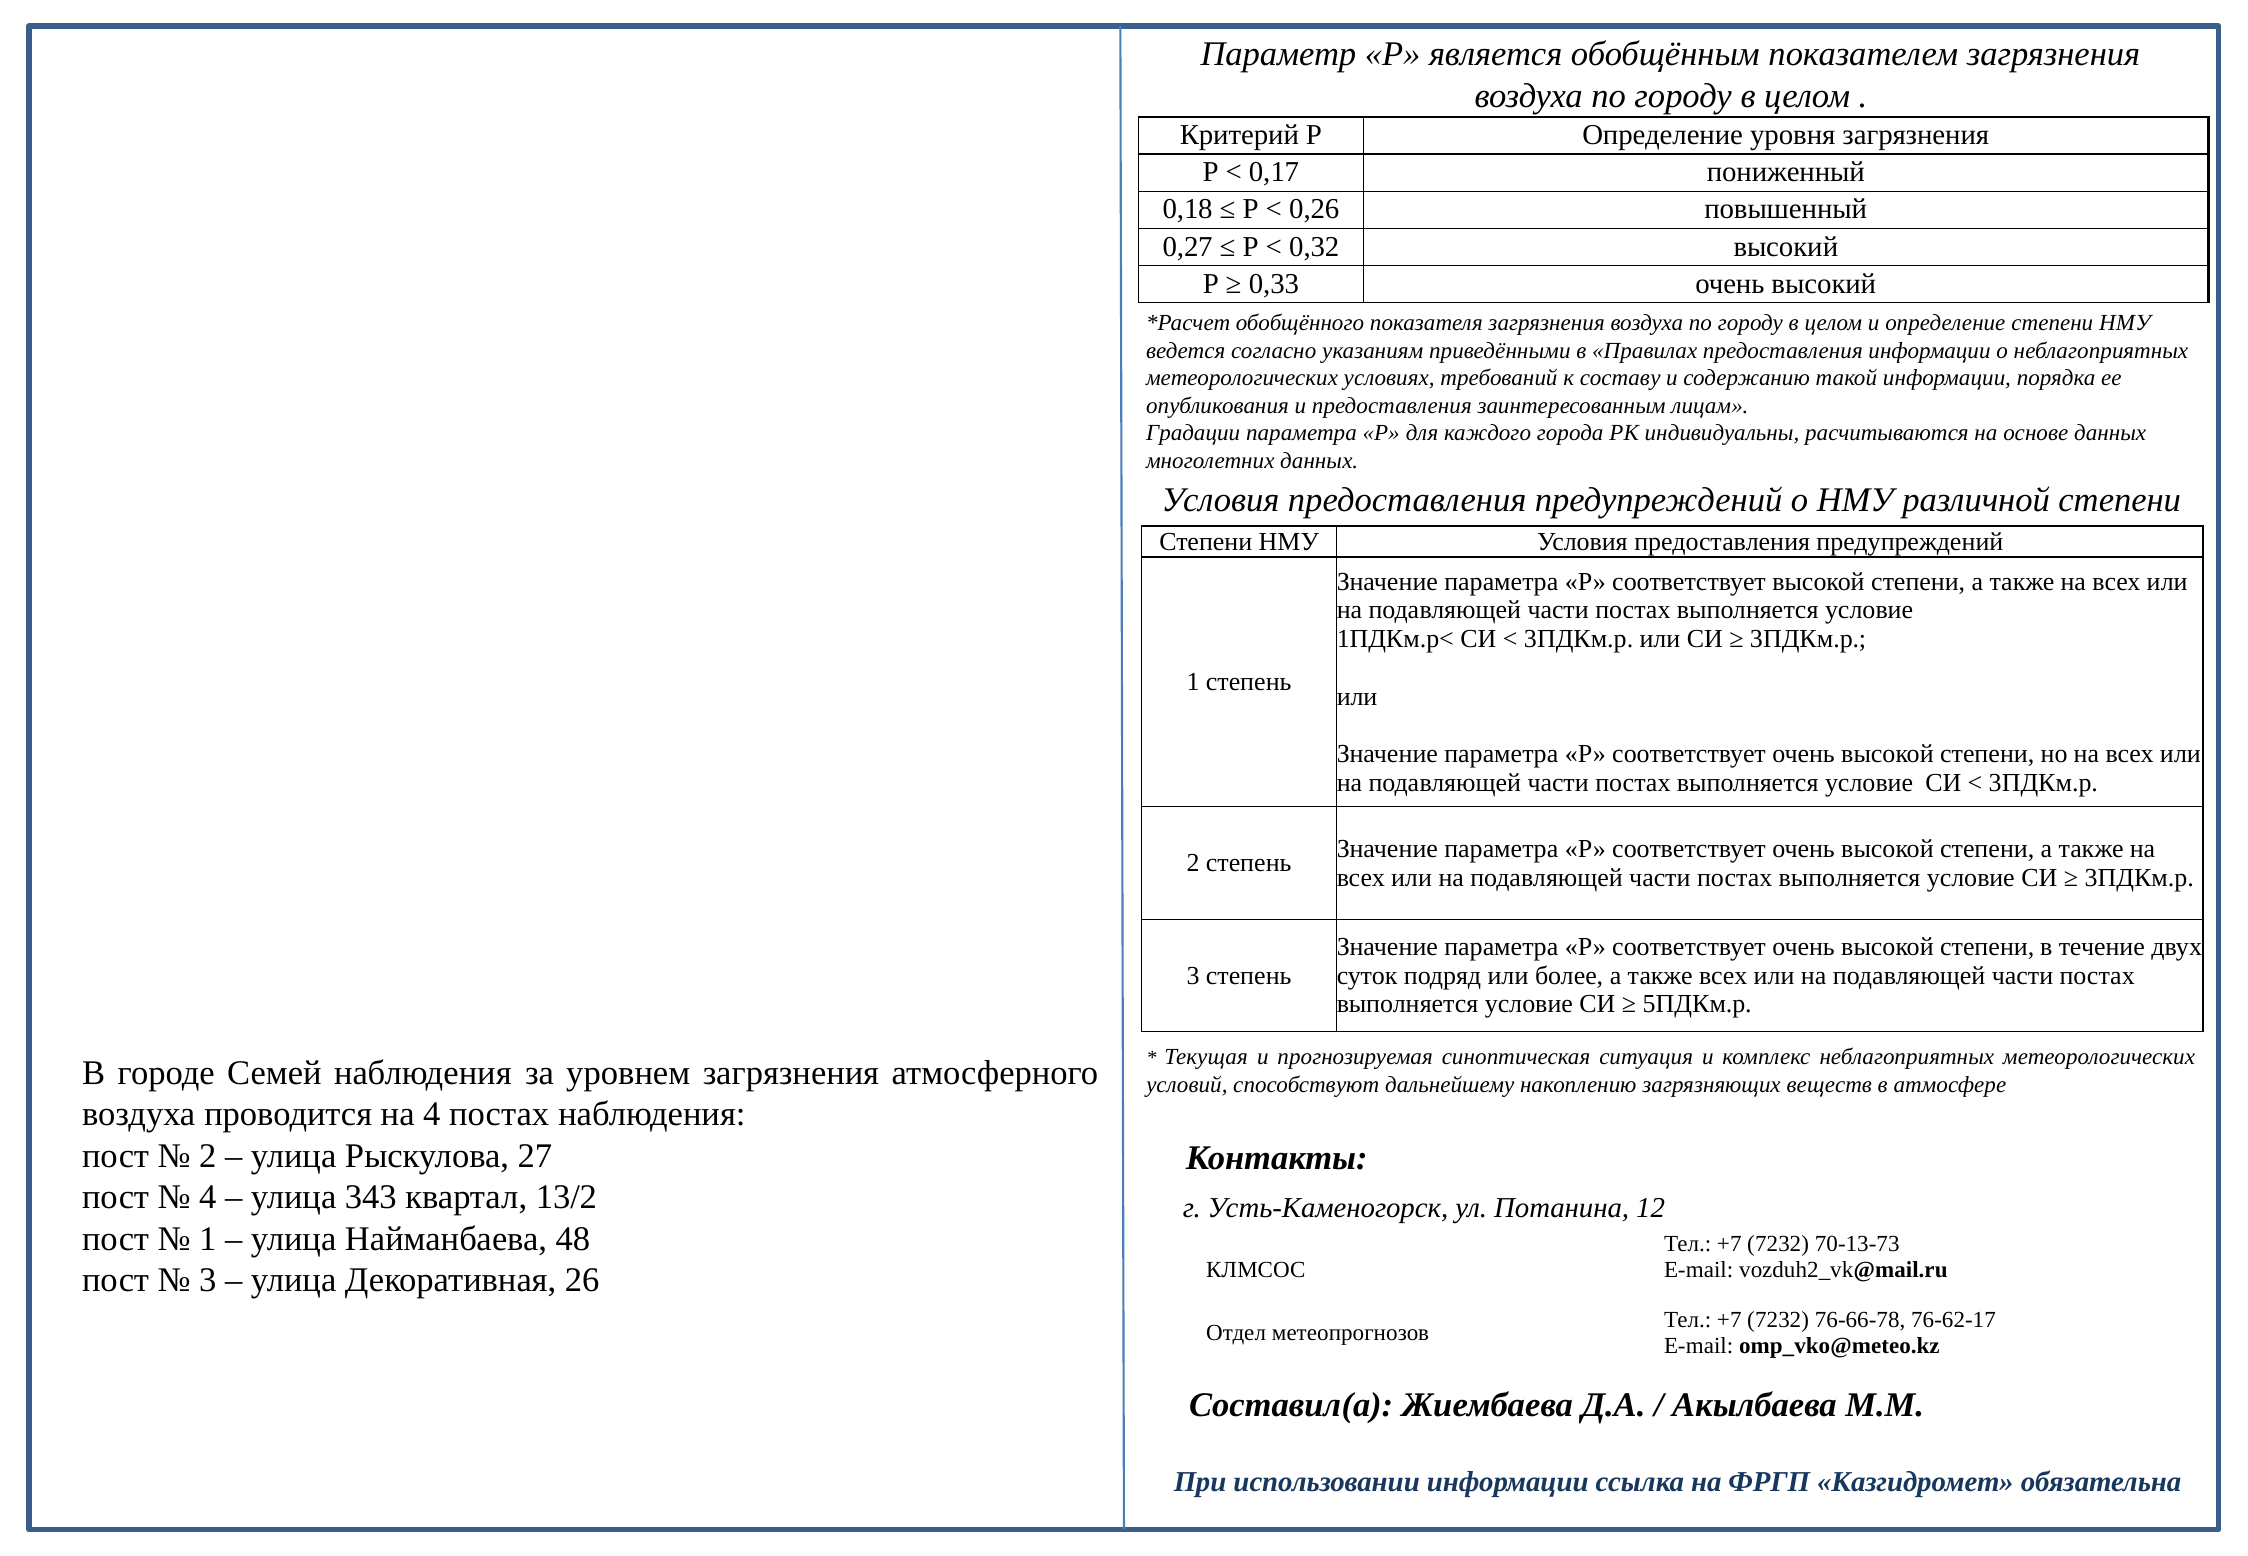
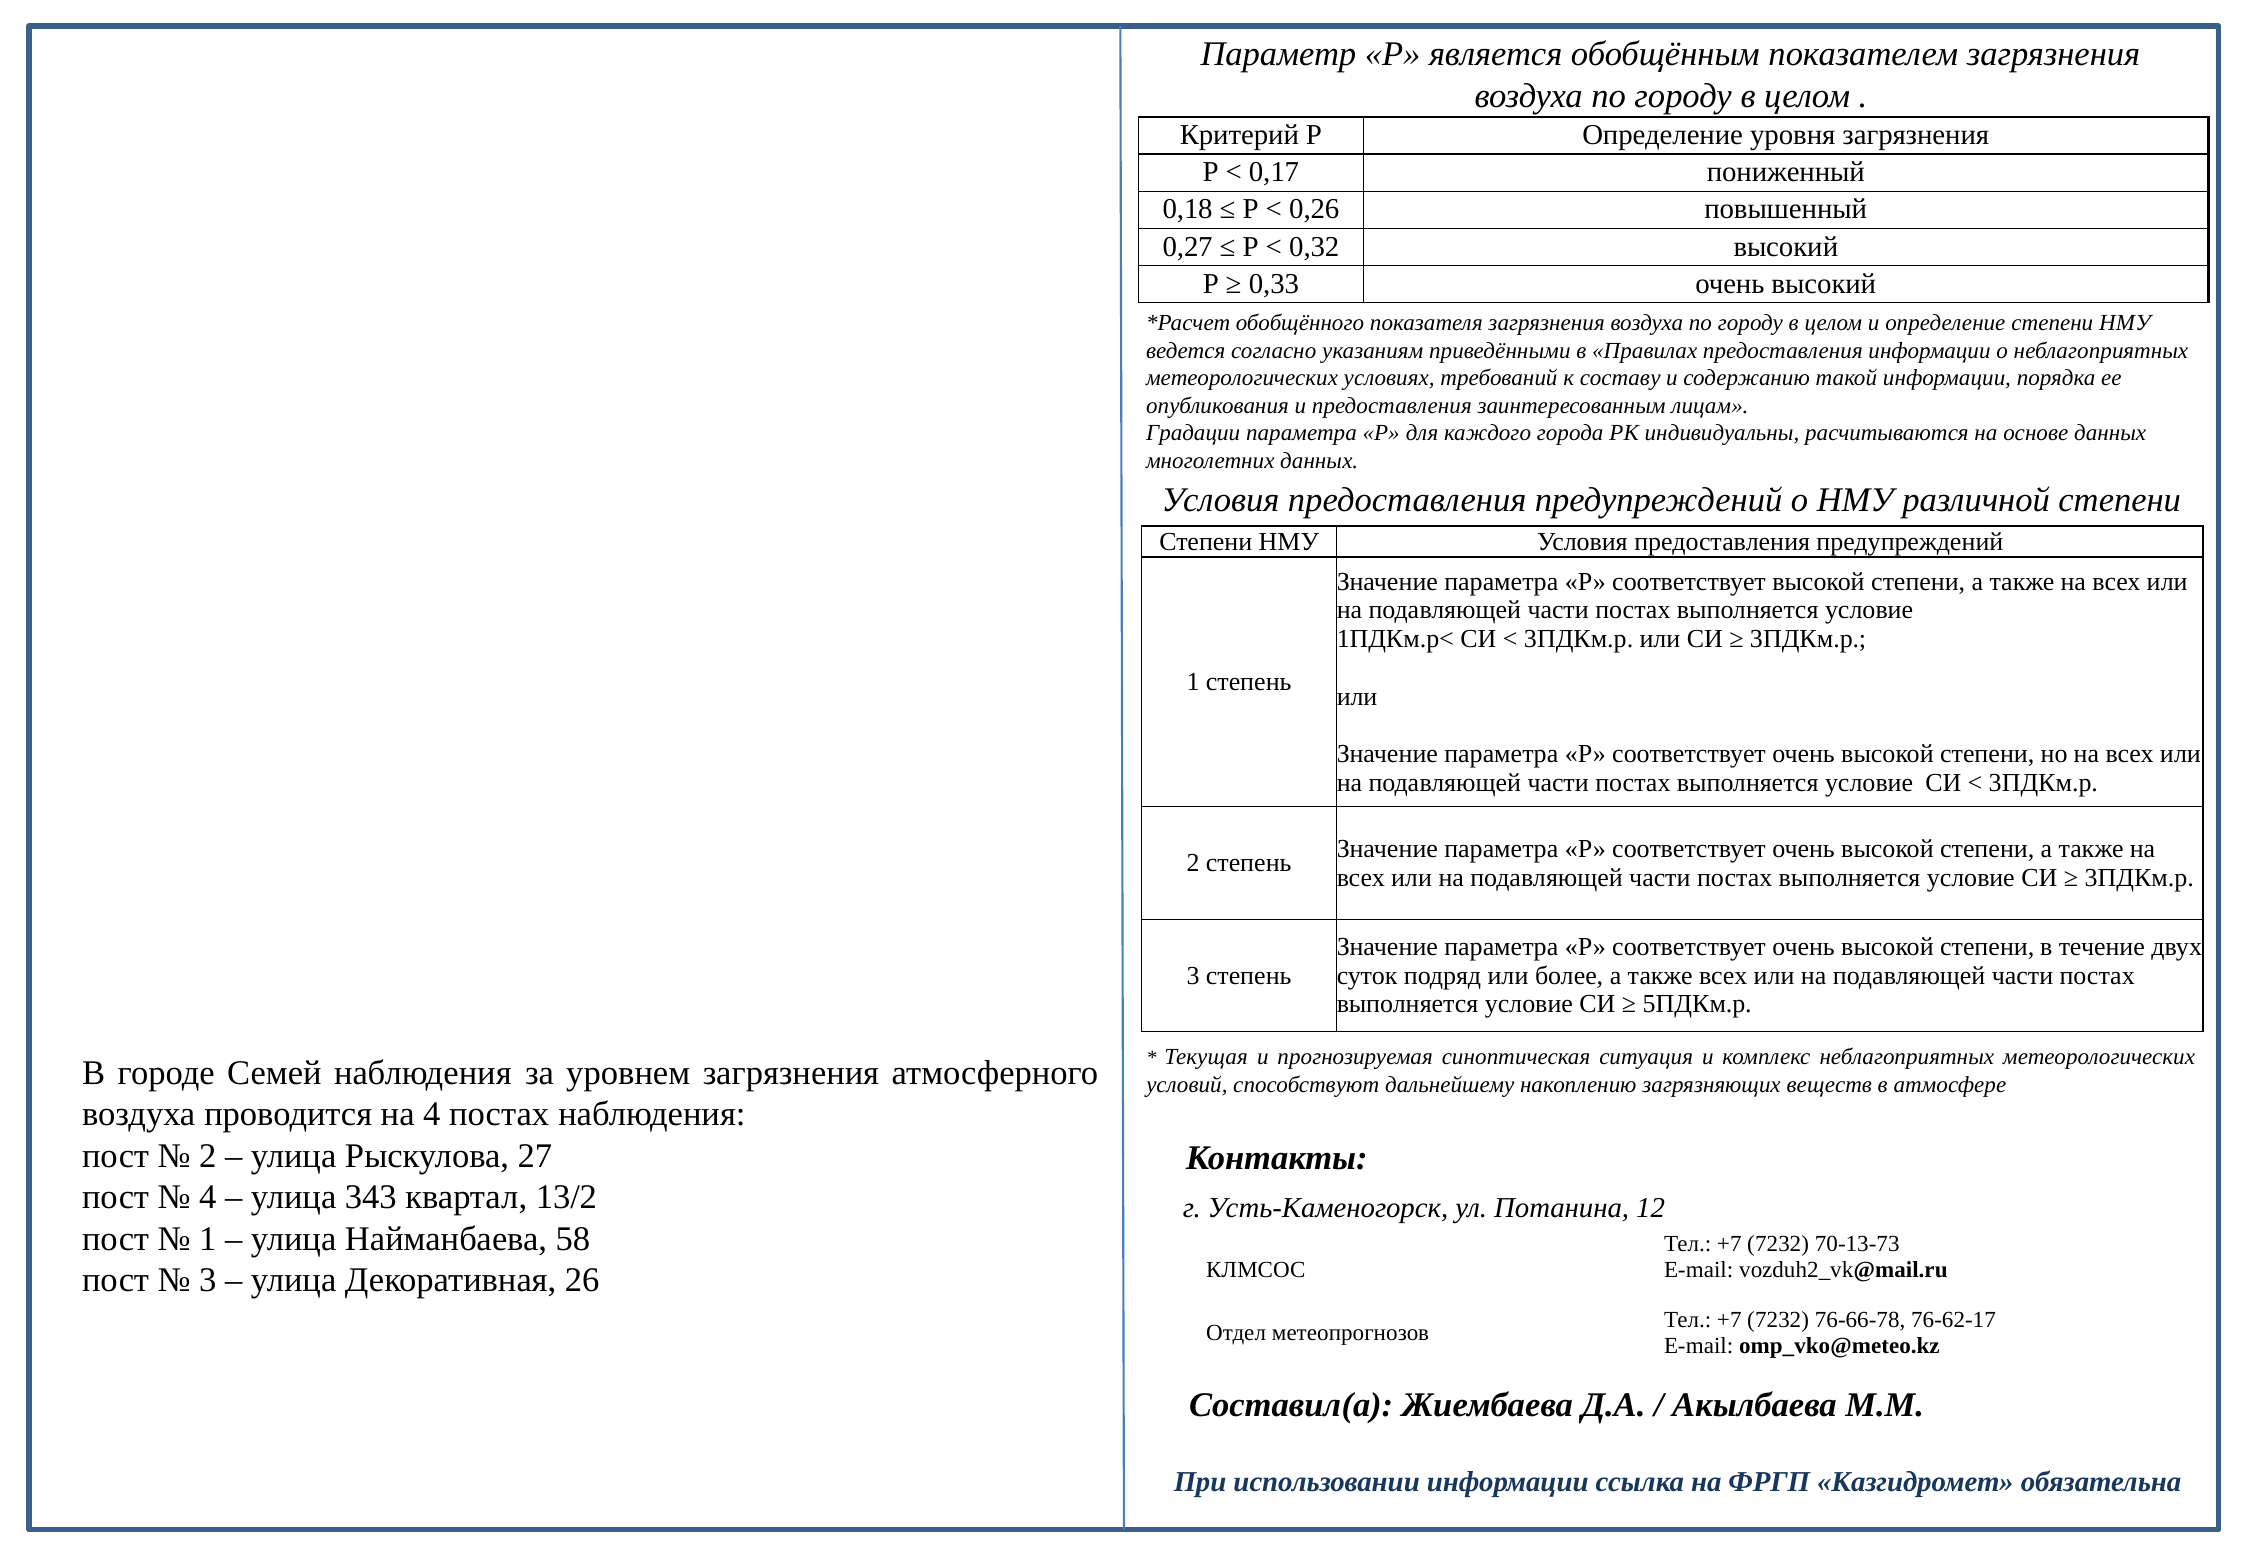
48: 48 -> 58
